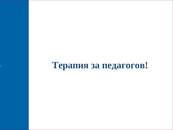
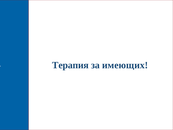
педагогов: педагогов -> имеющих
